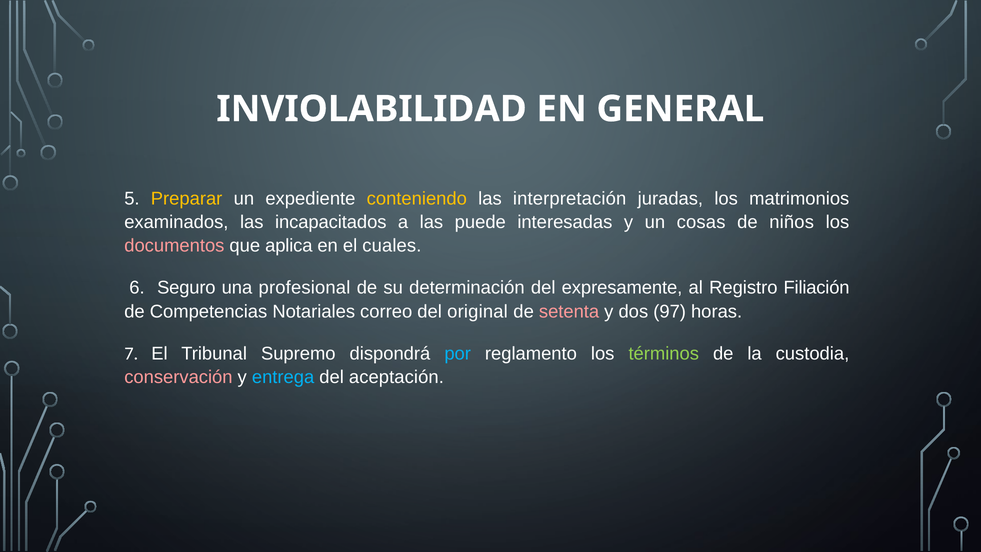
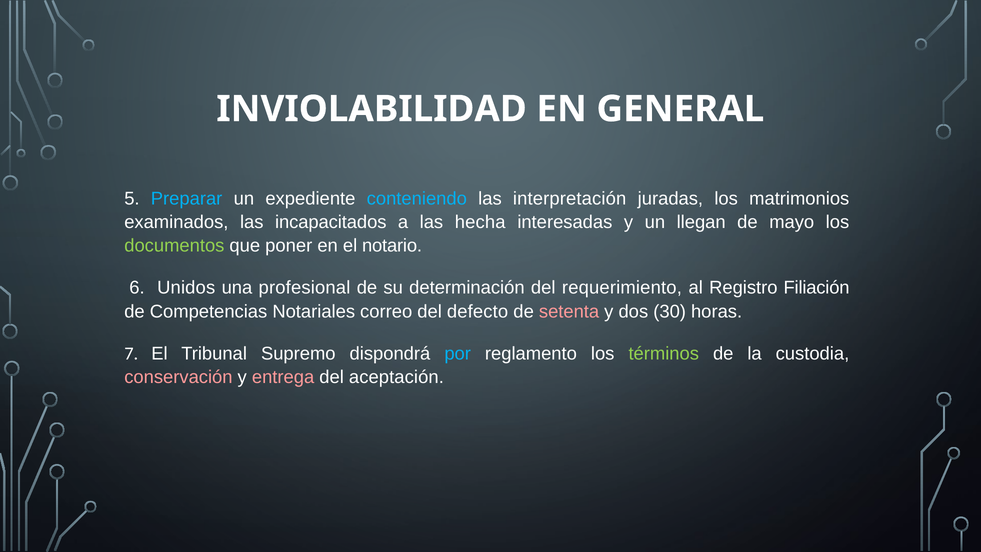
Preparar colour: yellow -> light blue
conteniendo colour: yellow -> light blue
puede: puede -> hecha
cosas: cosas -> llegan
niños: niños -> mayo
documentos colour: pink -> light green
aplica: aplica -> poner
cuales: cuales -> notario
Seguro: Seguro -> Unidos
expresamente: expresamente -> requerimiento
original: original -> defecto
97: 97 -> 30
entrega colour: light blue -> pink
